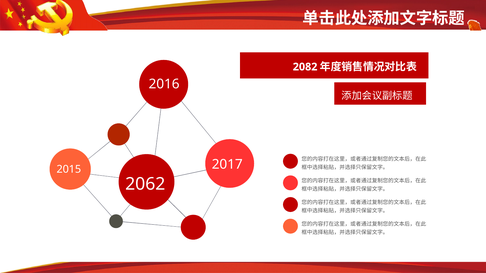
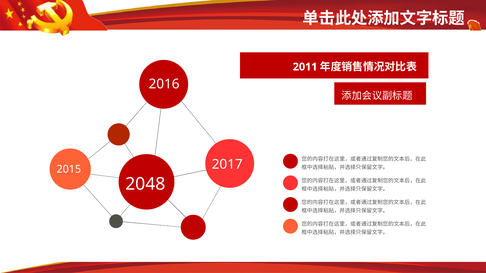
2082: 2082 -> 2011
2062: 2062 -> 2048
